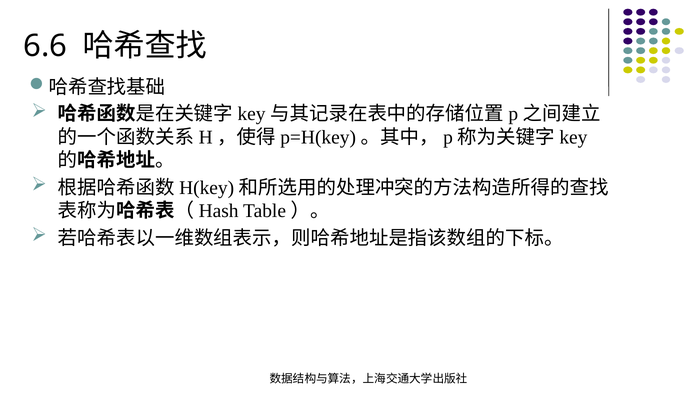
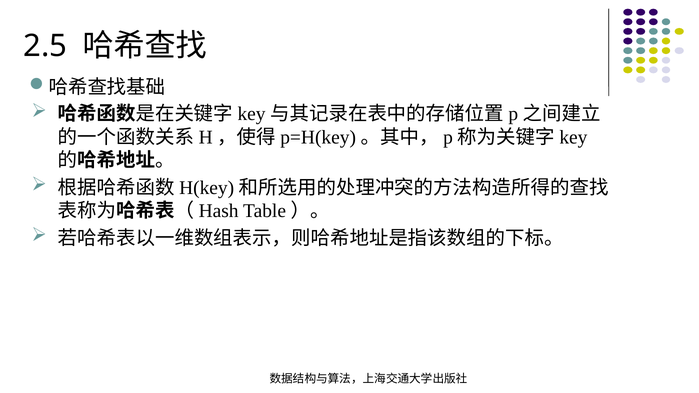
6.6: 6.6 -> 2.5
